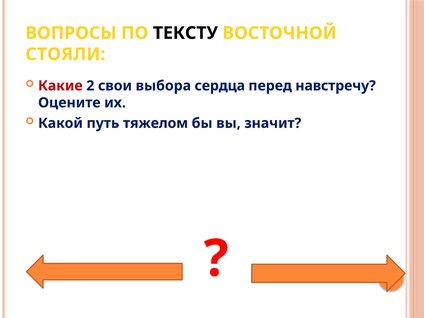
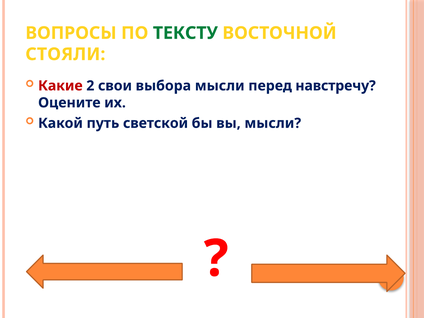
ТЕКСТУ colour: black -> green
выбора сердца: сердца -> мысли
тяжелом: тяжелом -> светской
вы значит: значит -> мысли
